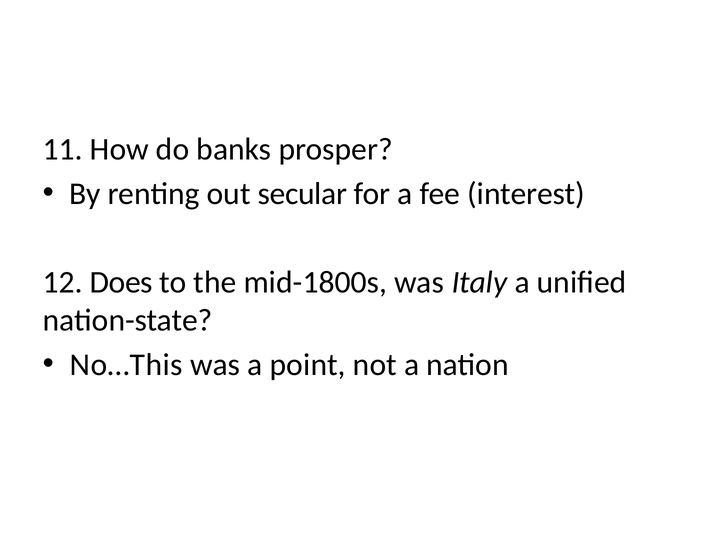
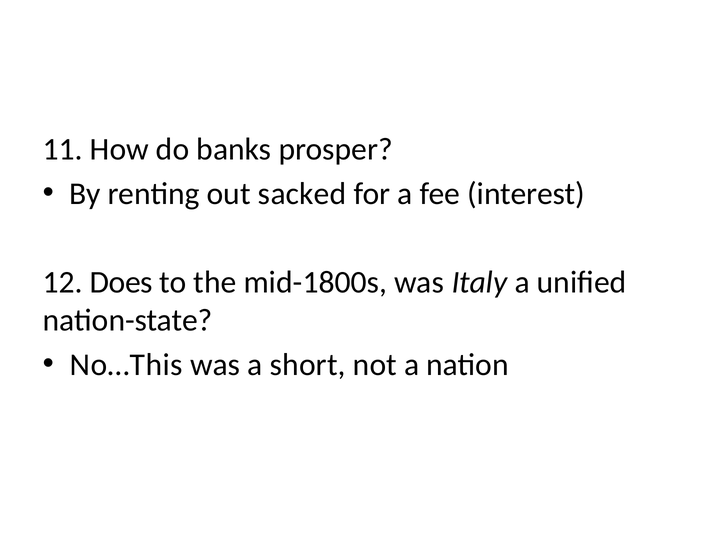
secular: secular -> sacked
point: point -> short
